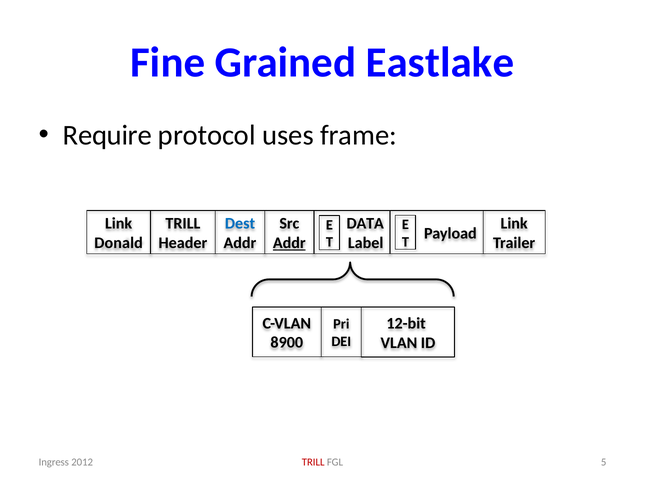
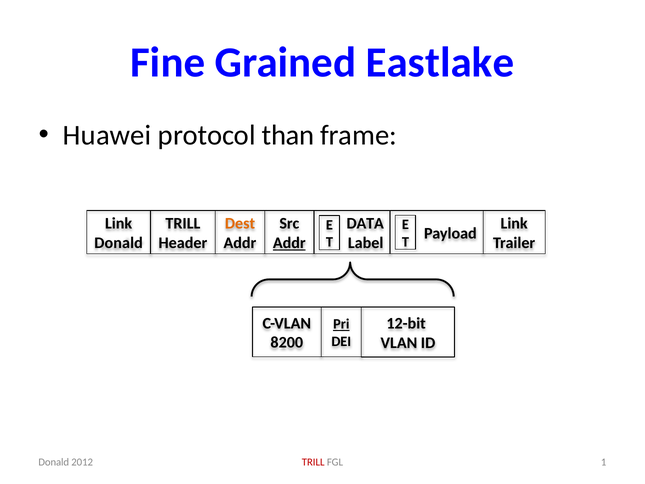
Require: Require -> Huawei
uses: uses -> than
Dest colour: blue -> orange
Pri underline: none -> present
8900: 8900 -> 8200
5: 5 -> 1
Ingress at (54, 462): Ingress -> Donald
